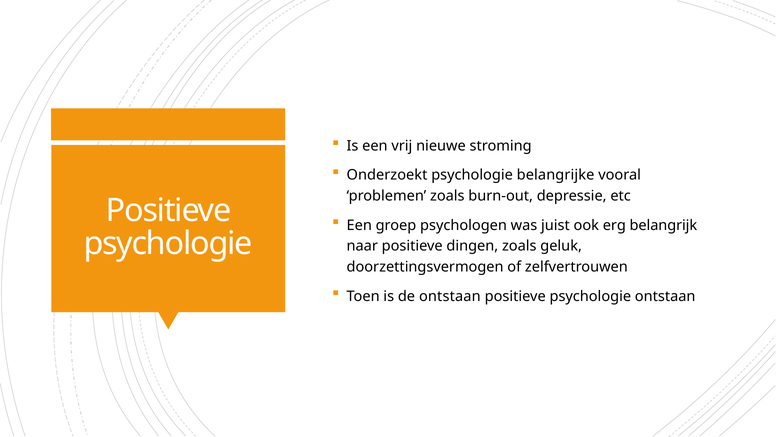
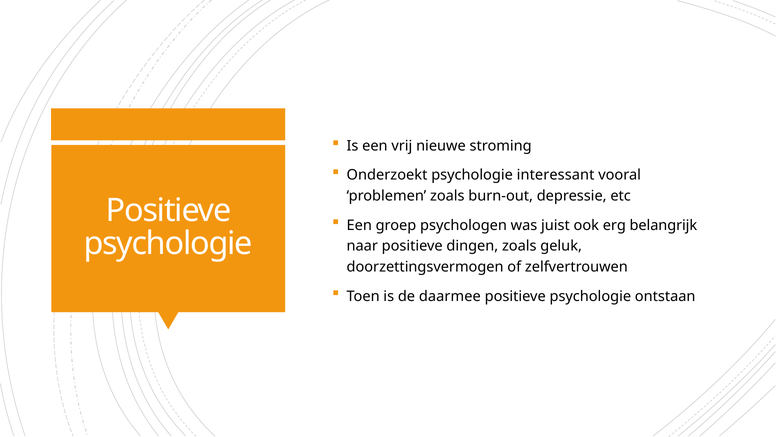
belangrijke: belangrijke -> interessant
de ontstaan: ontstaan -> daarmee
